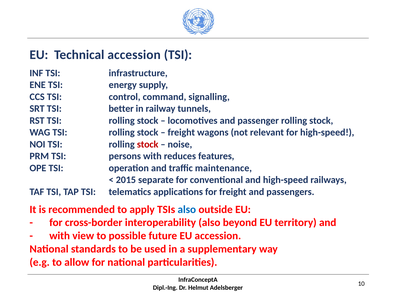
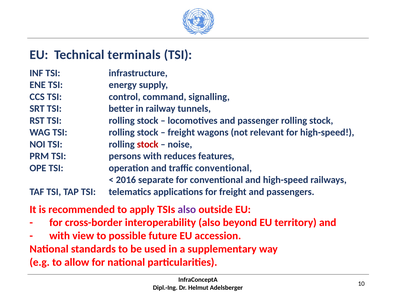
Technical accession: accession -> terminals
traffic maintenance: maintenance -> conventional
2015: 2015 -> 2016
also at (187, 209) colour: blue -> purple
